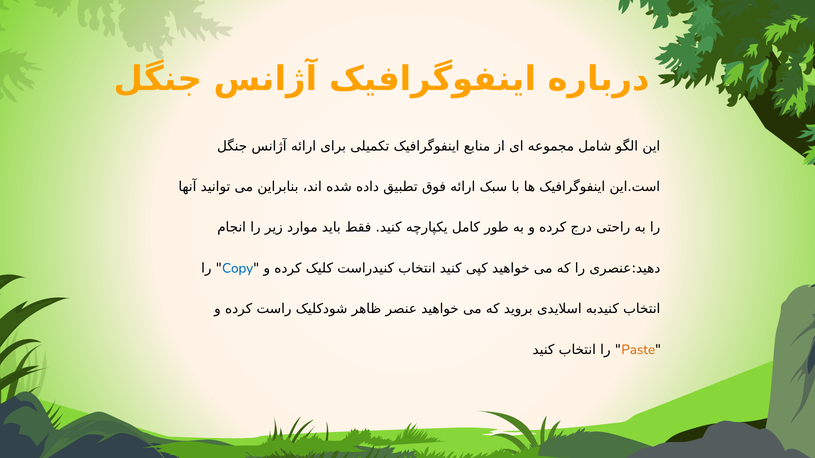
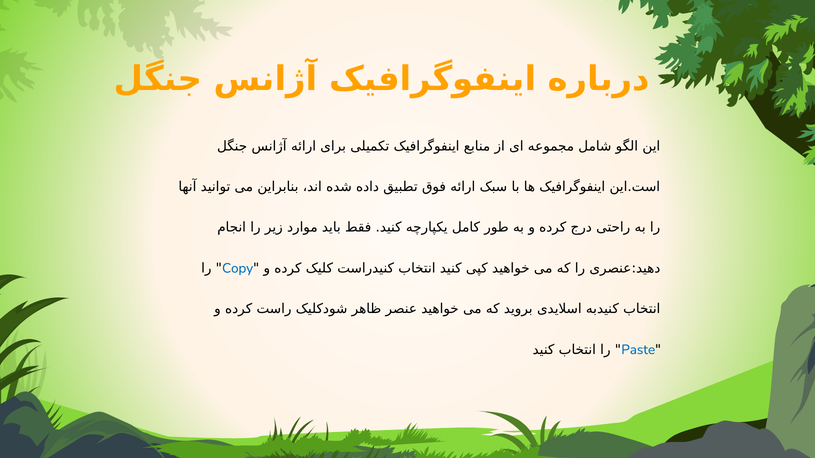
Paste colour: orange -> blue
